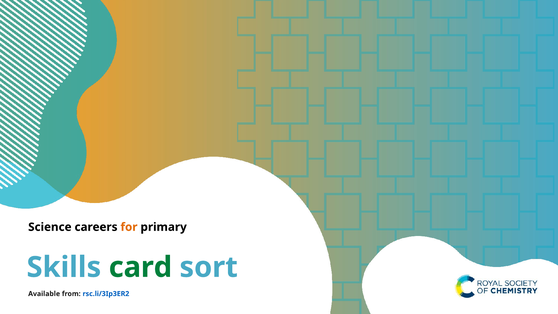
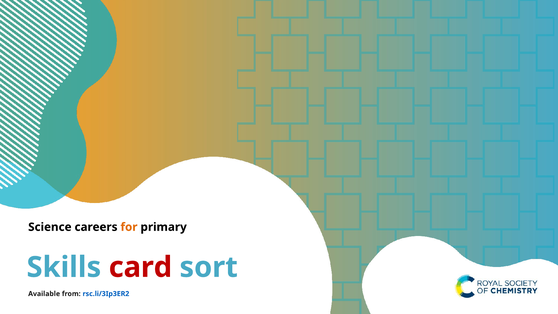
card colour: green -> red
